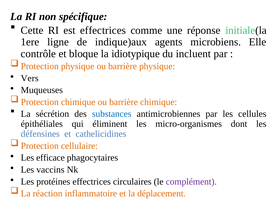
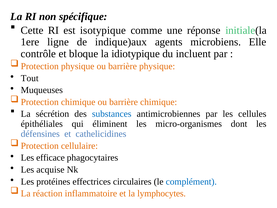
est effectrices: effectrices -> isotypique
Vers: Vers -> Tout
vaccins: vaccins -> acquise
complément colour: purple -> blue
déplacement: déplacement -> lymphocytes
